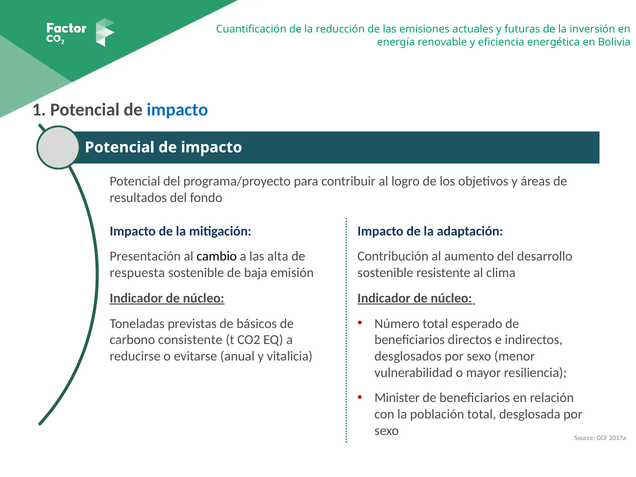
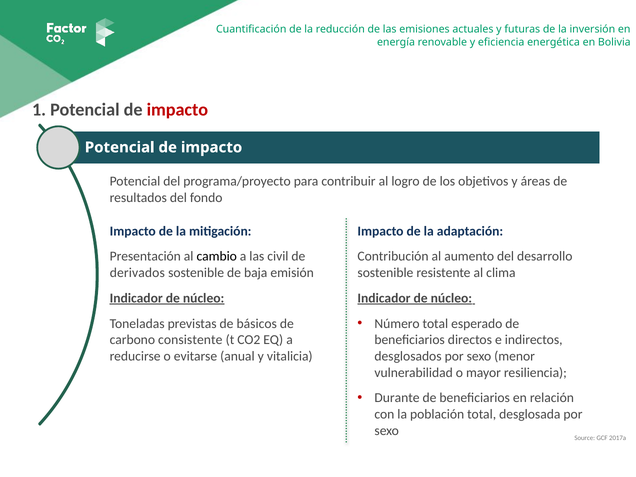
impacto at (177, 110) colour: blue -> red
alta: alta -> civil
respuesta: respuesta -> derivados
Minister: Minister -> Durante
